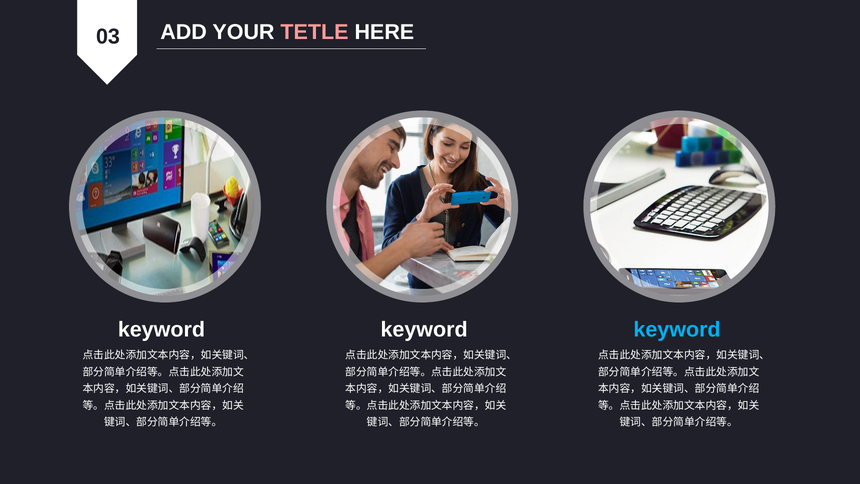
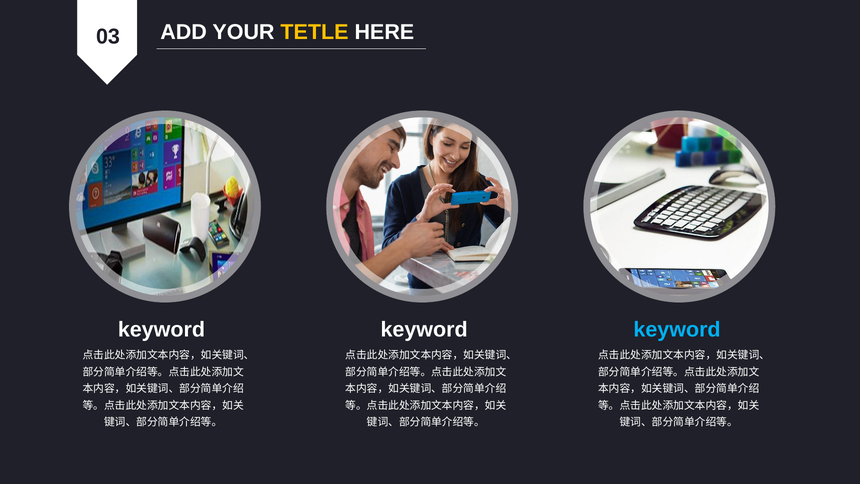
TETLE colour: pink -> yellow
